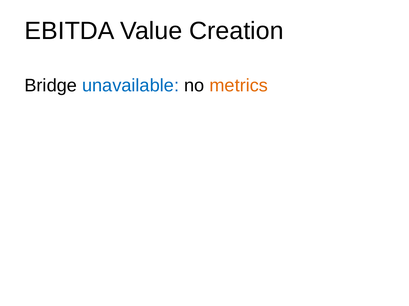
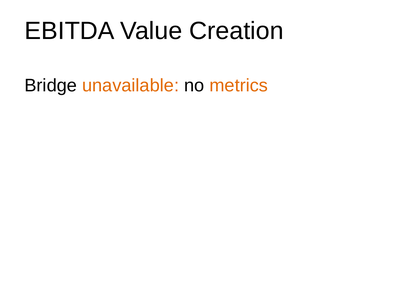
unavailable colour: blue -> orange
